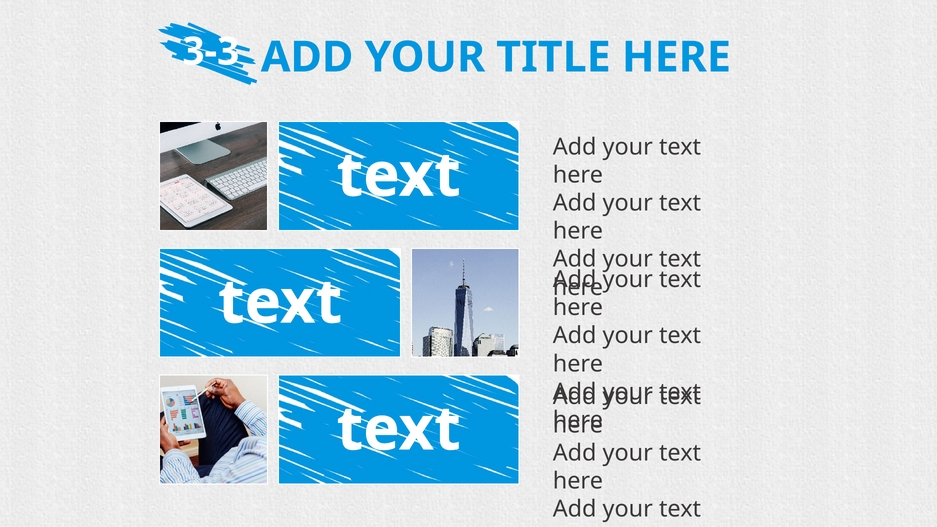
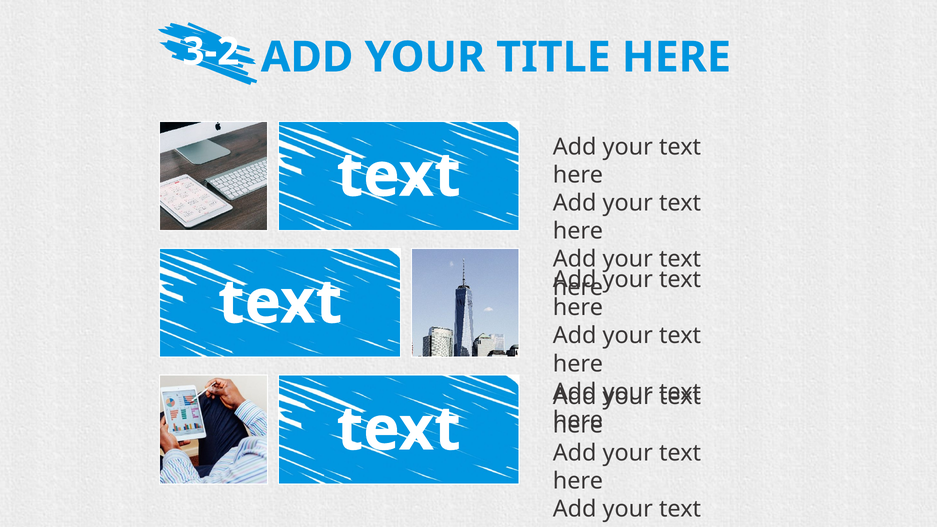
3-3: 3-3 -> 3-2
